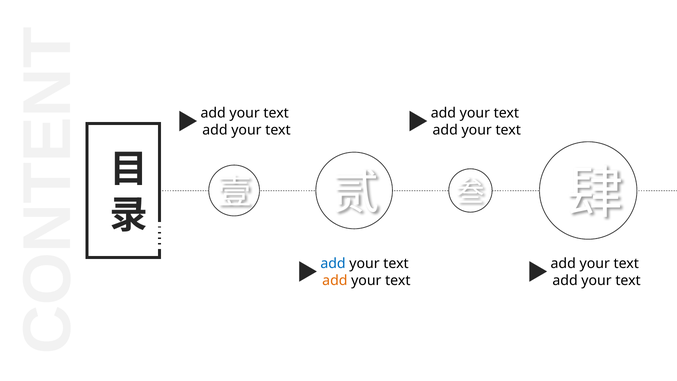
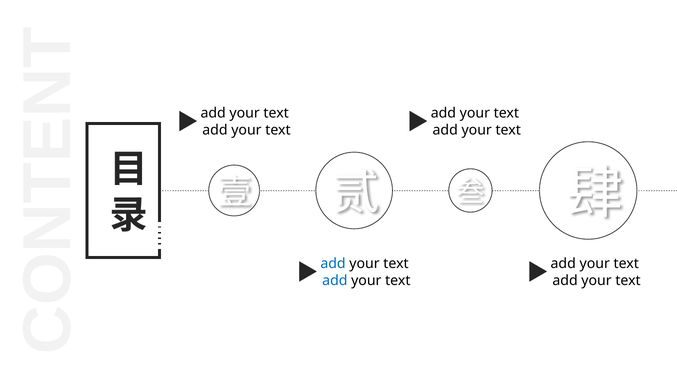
add at (335, 281) colour: orange -> blue
